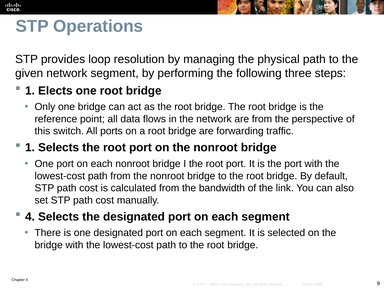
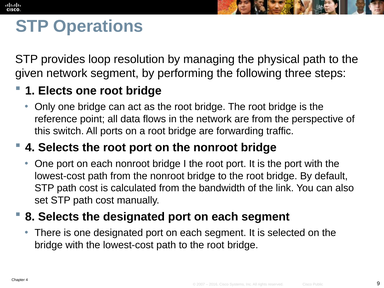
1 at (30, 148): 1 -> 4
4 at (30, 217): 4 -> 8
